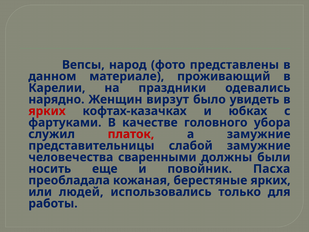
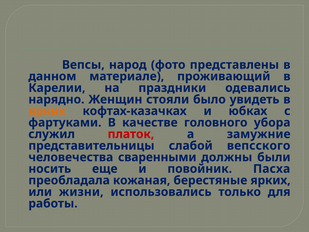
вирзут: вирзут -> стояли
ярких at (47, 111) colour: red -> orange
слабой замужние: замужние -> вепсского
людей: людей -> жизни
